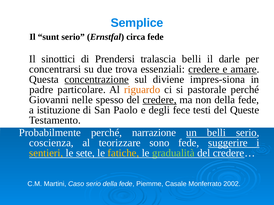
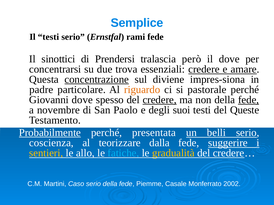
Il sunt: sunt -> testi
circa: circa -> rami
tralascia belli: belli -> però
il darle: darle -> dove
Giovanni nelle: nelle -> dove
fede at (249, 100) underline: none -> present
istituzione: istituzione -> novembre
fece: fece -> suoi
Probabilmente underline: none -> present
narrazione: narrazione -> presentata
sono: sono -> dalla
sete: sete -> allo
fatiche colour: yellow -> light blue
gradualità colour: light green -> yellow
